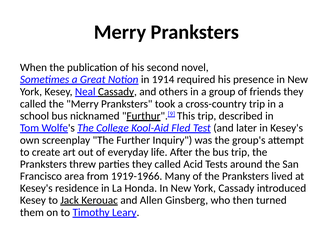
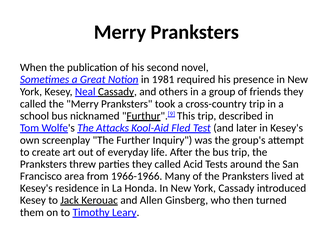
1914: 1914 -> 1981
College: College -> Attacks
1919-1966: 1919-1966 -> 1966-1966
